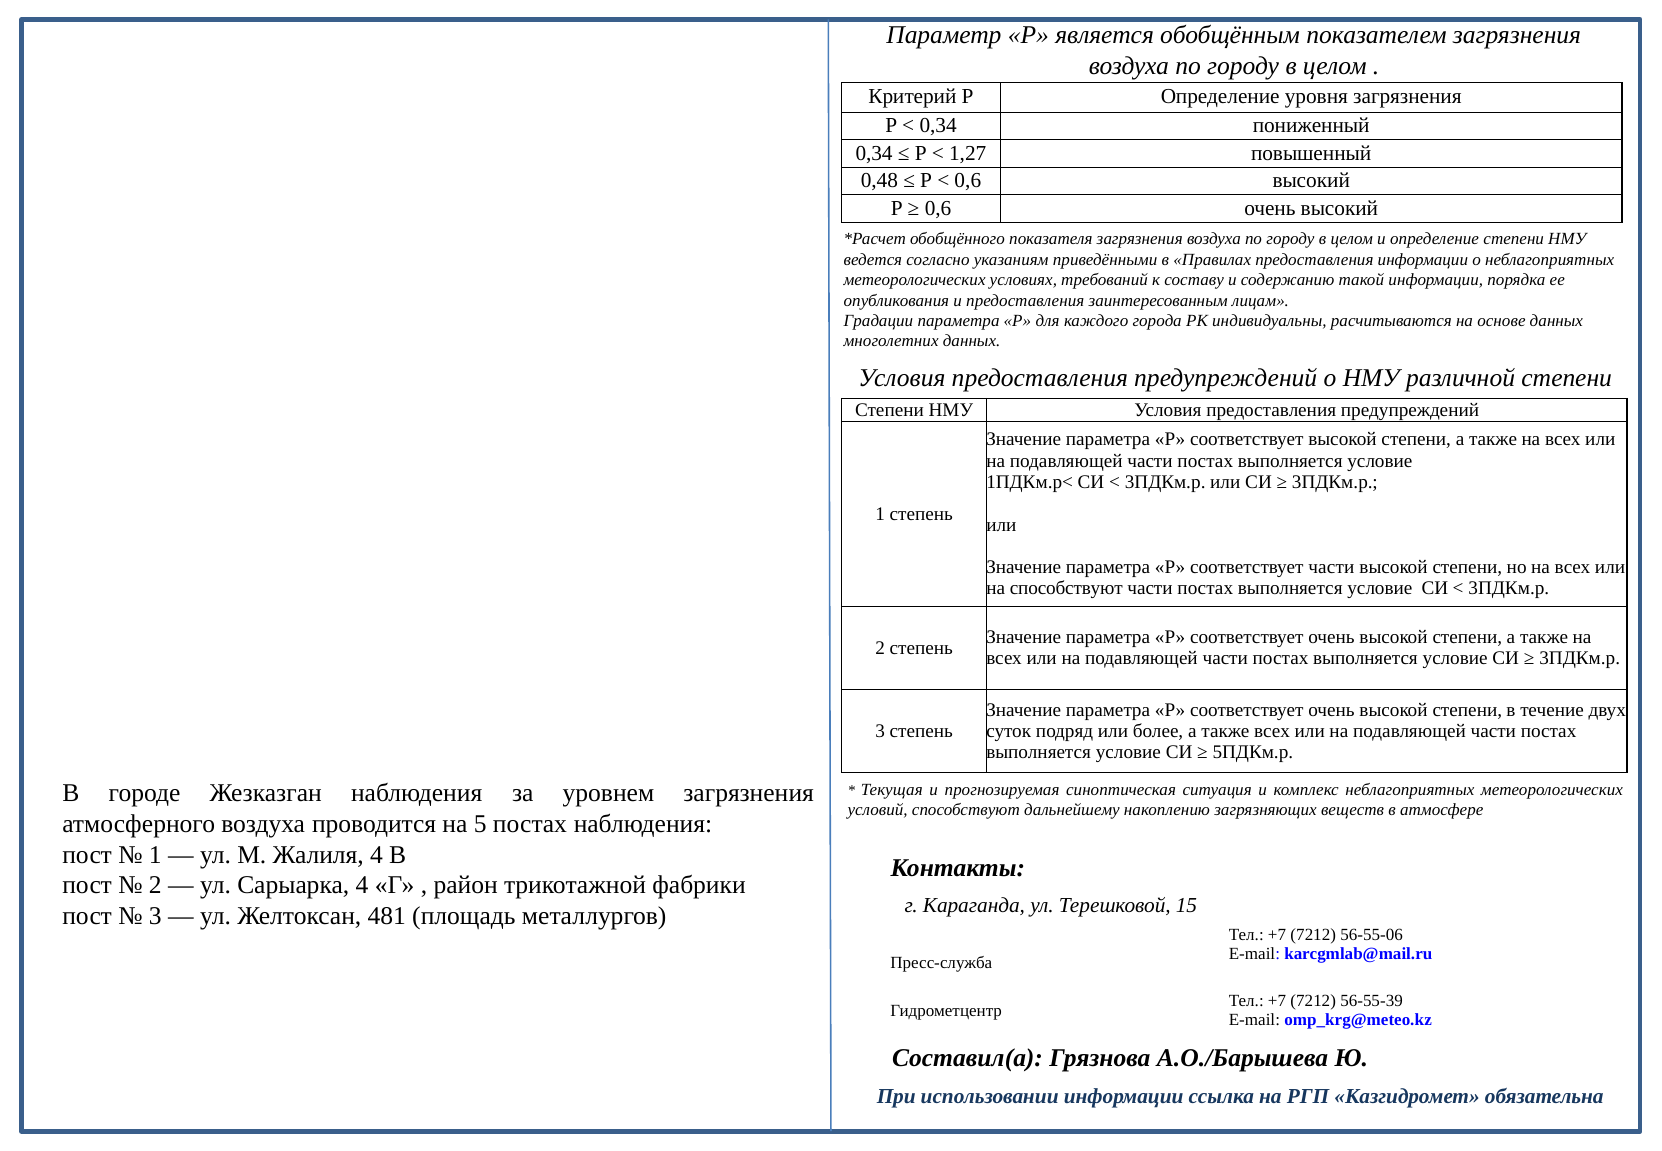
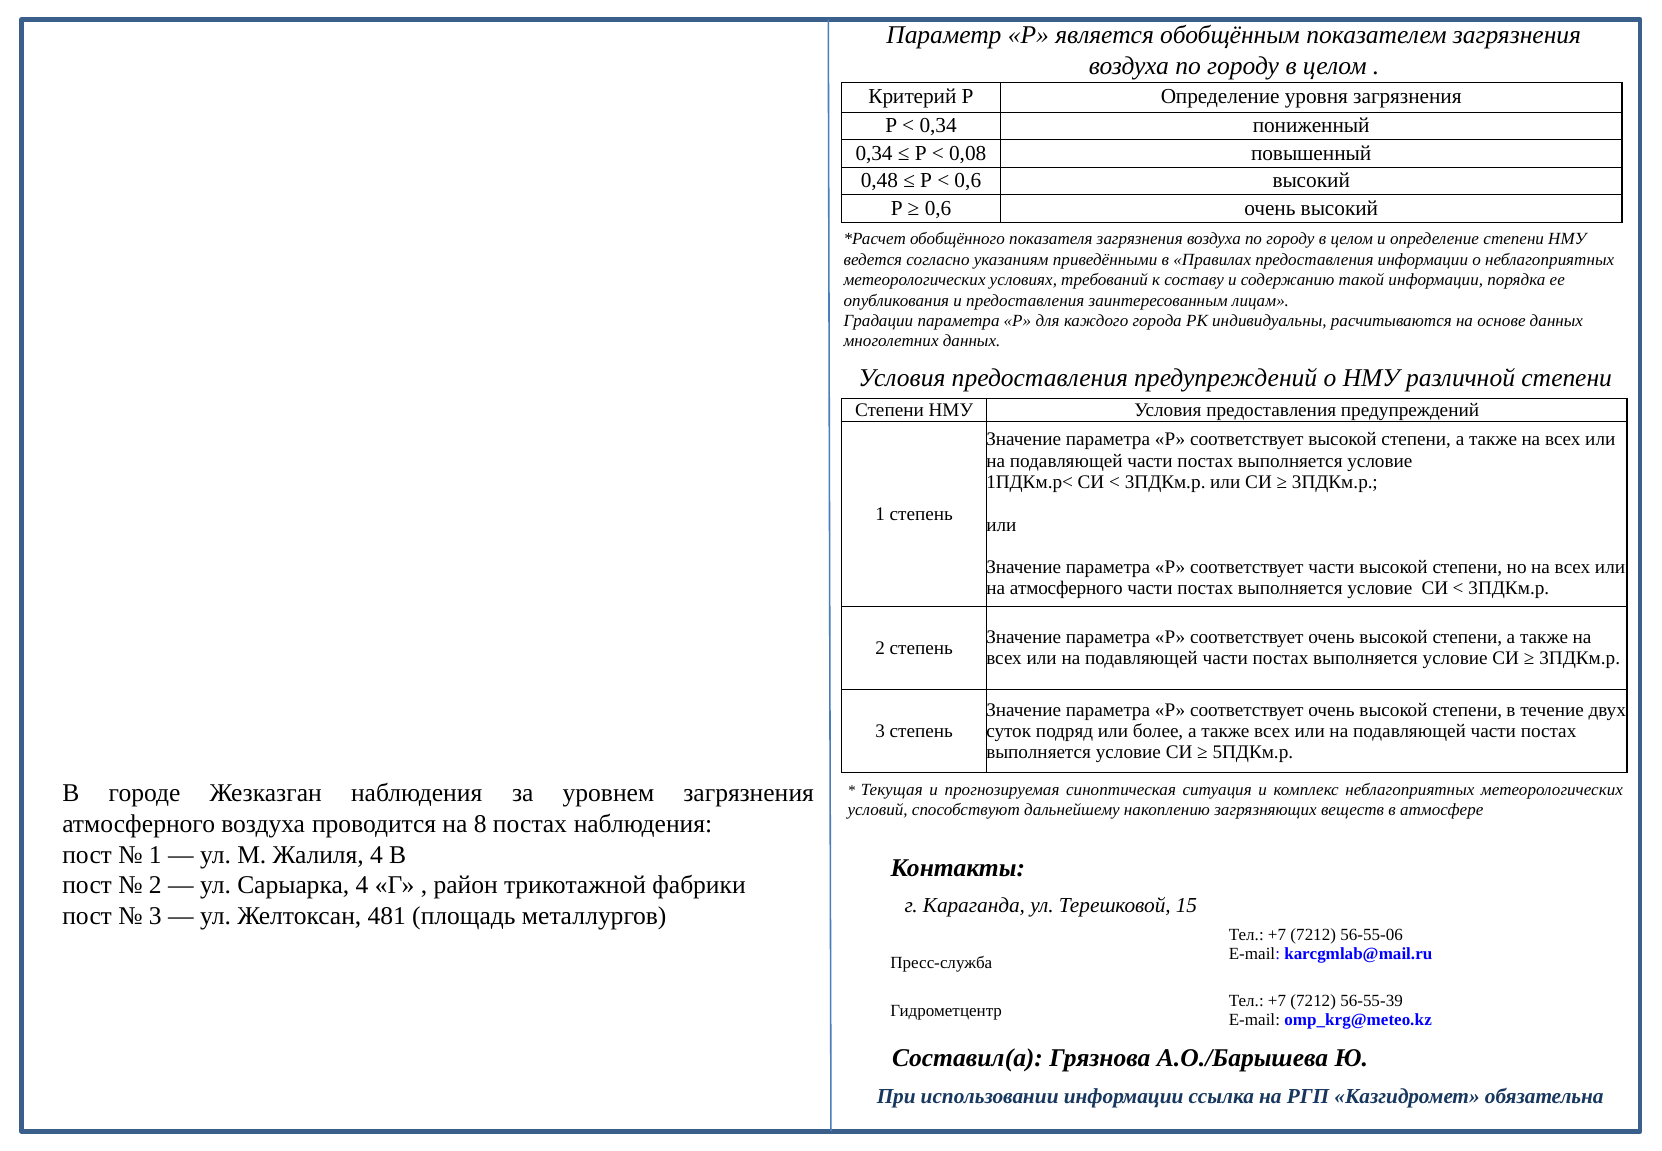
1,27: 1,27 -> 0,08
на способствуют: способствуют -> атмосферного
5: 5 -> 8
